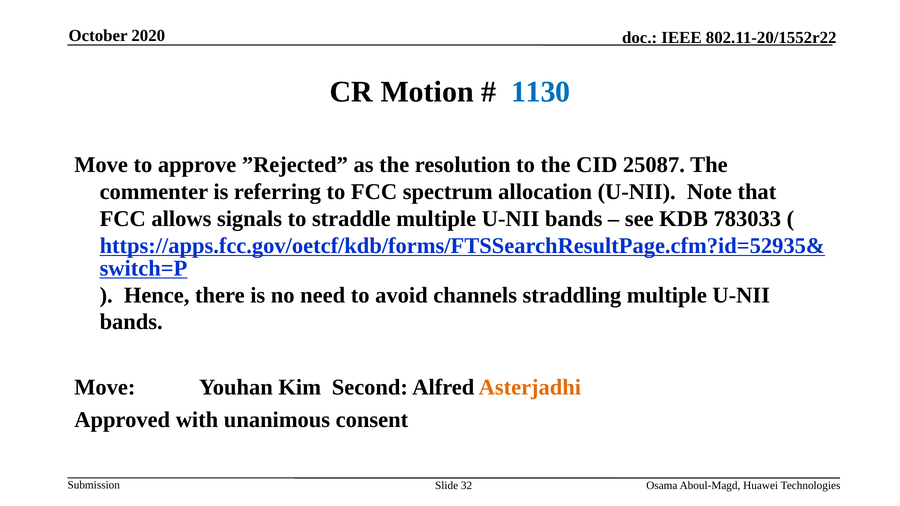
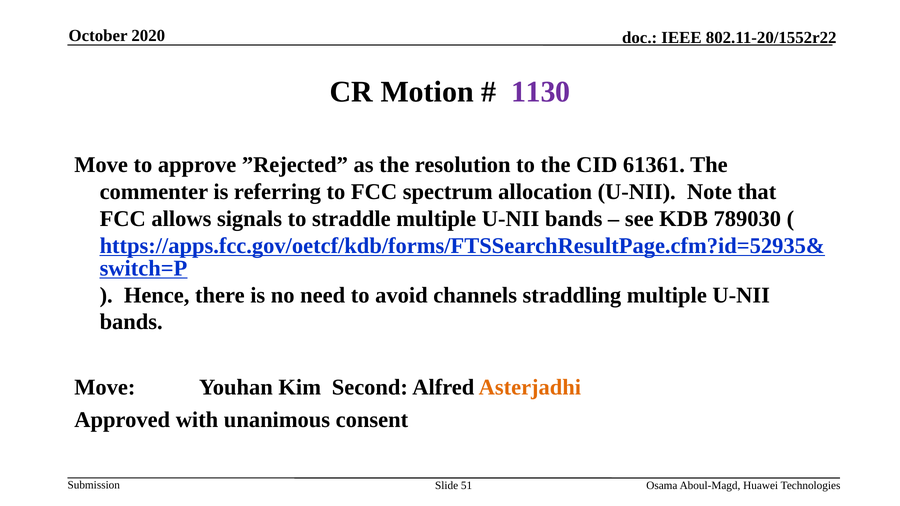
1130 colour: blue -> purple
25087: 25087 -> 61361
783033: 783033 -> 789030
32: 32 -> 51
